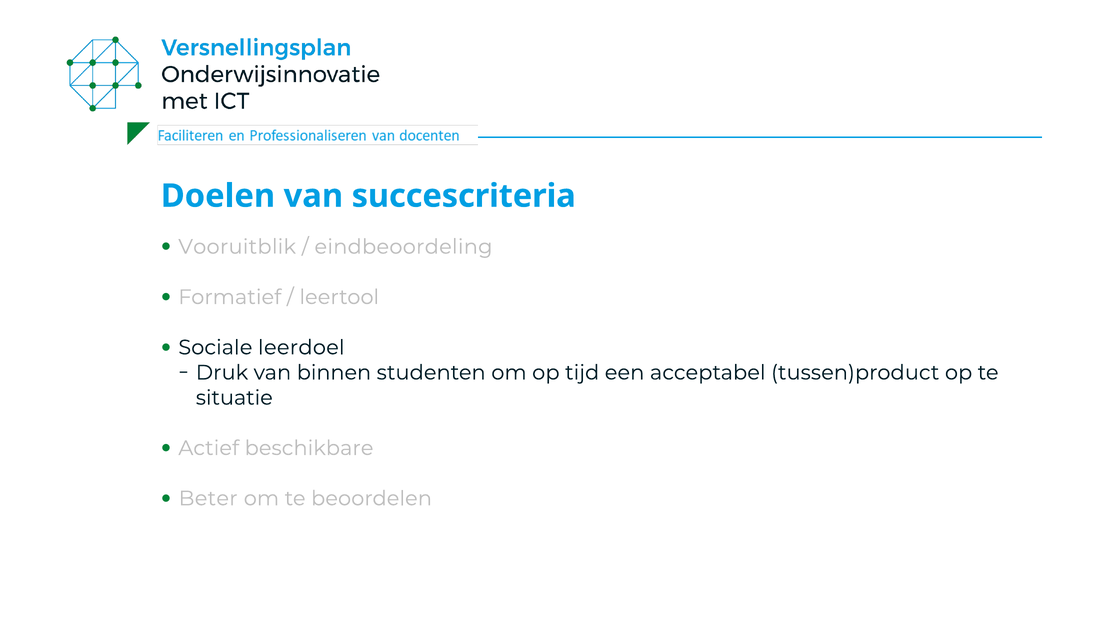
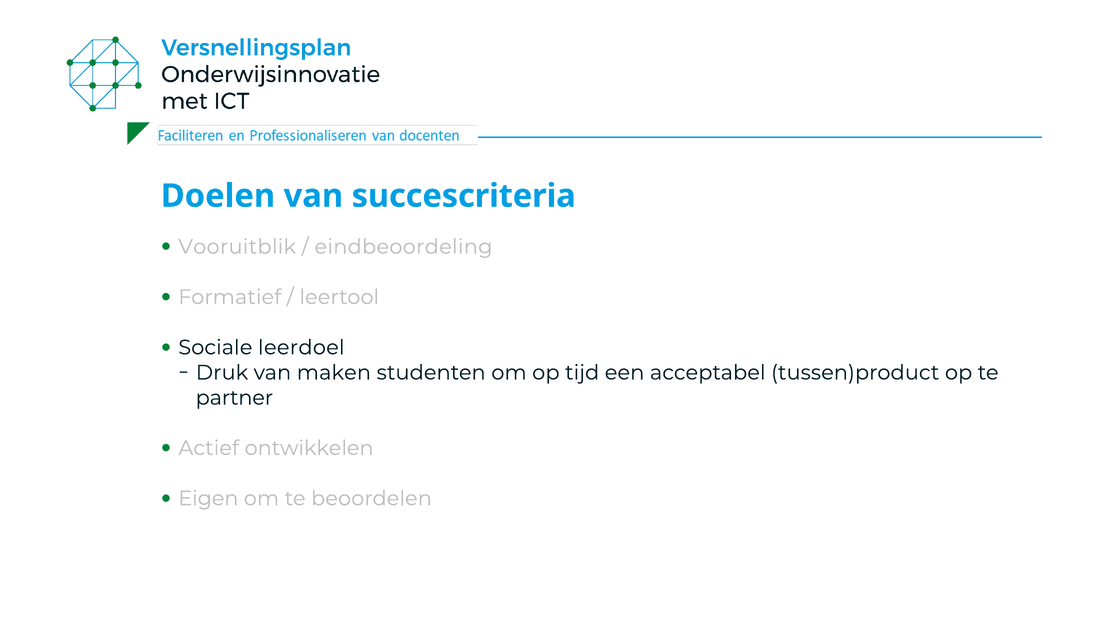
binnen: binnen -> maken
situatie: situatie -> partner
beschikbare: beschikbare -> ontwikkelen
Beter: Beter -> Eigen
